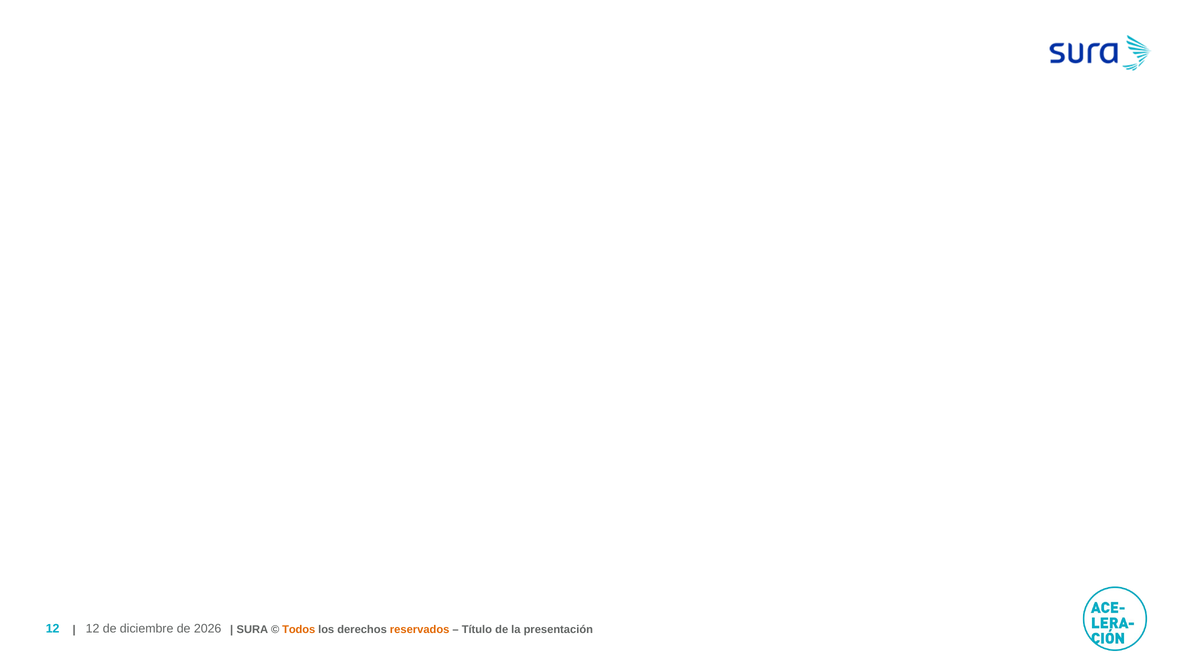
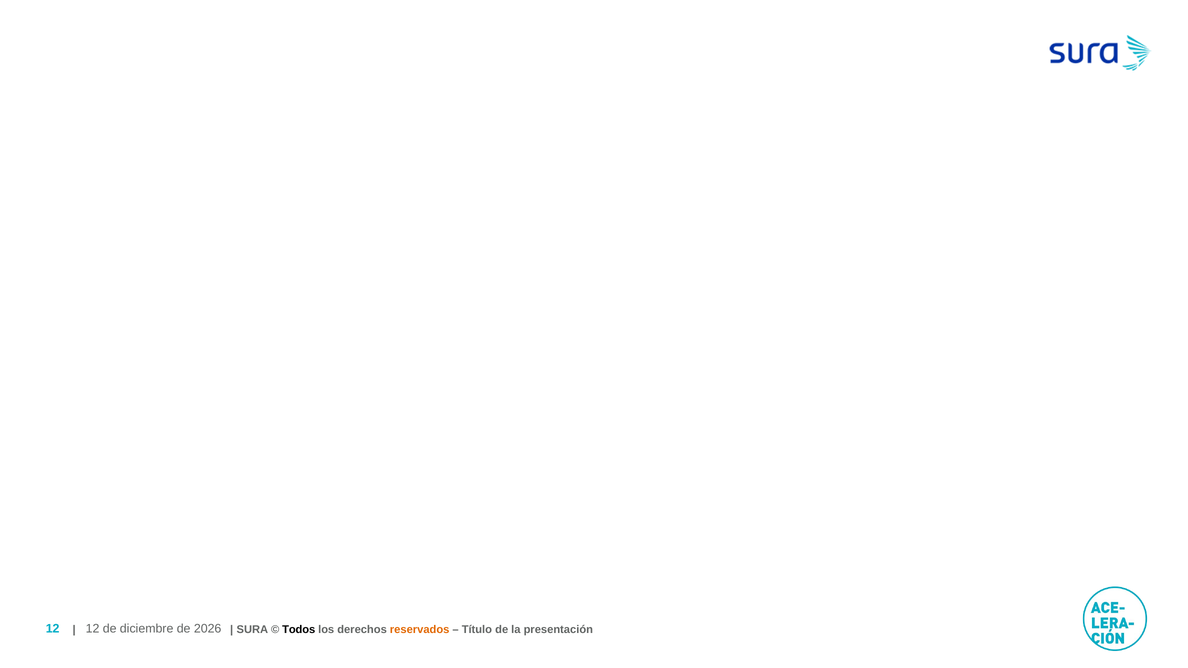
Todos colour: orange -> black
